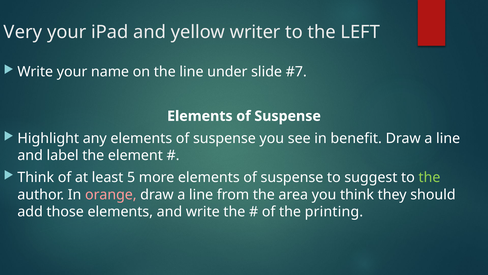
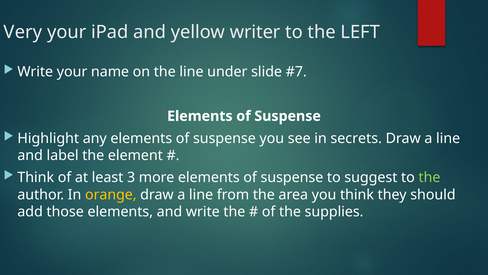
benefit: benefit -> secrets
5: 5 -> 3
orange colour: pink -> yellow
printing: printing -> supplies
